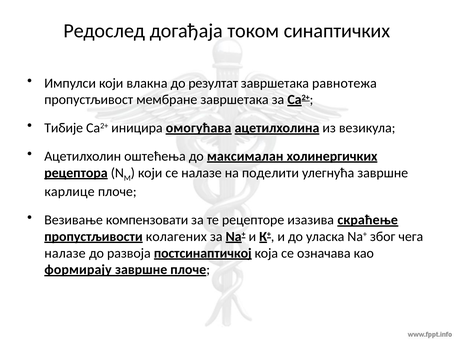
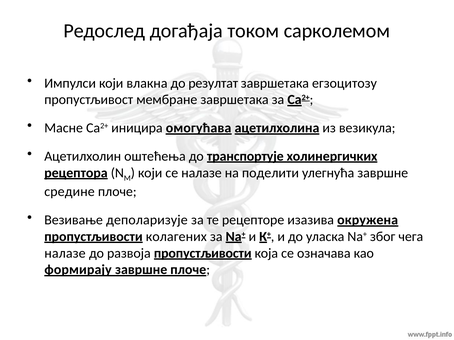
синаптичких: синаптичких -> сарколемом
равнотежа: равнотежа -> егзоцитозу
Тибије: Тибије -> Масне
максималан: максималан -> транспортује
карлице: карлице -> средине
компензовати: компензовати -> деполаризује
скраћење: скраћење -> окружена
развоја постсинаптичкој: постсинаптичкој -> пропустљивости
